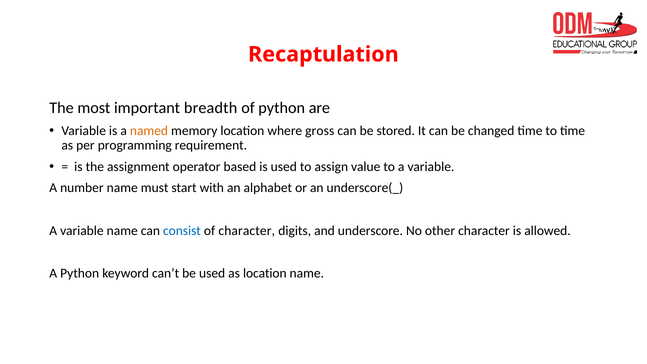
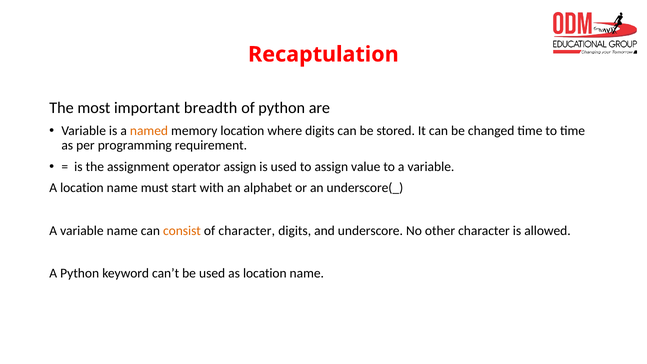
where gross: gross -> digits
operator based: based -> assign
A number: number -> location
consist colour: blue -> orange
